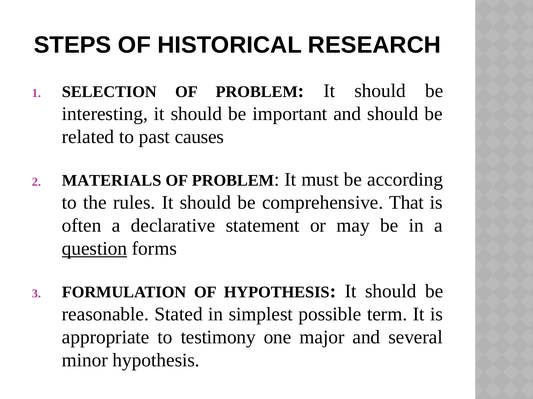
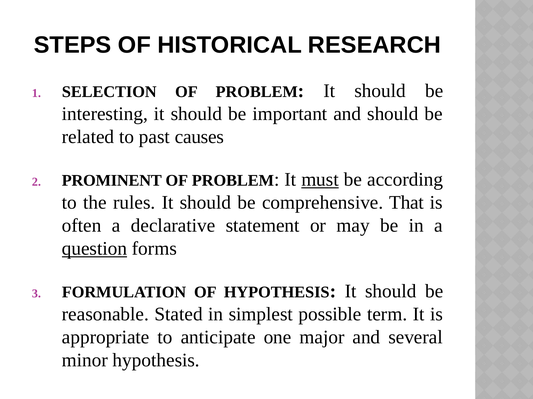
MATERIALS: MATERIALS -> PROMINENT
must underline: none -> present
testimony: testimony -> anticipate
